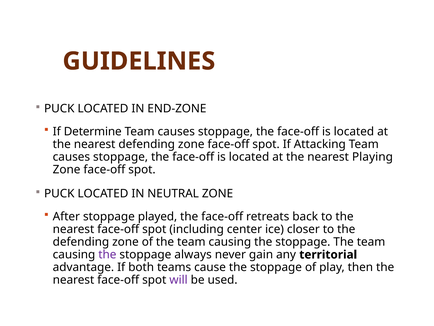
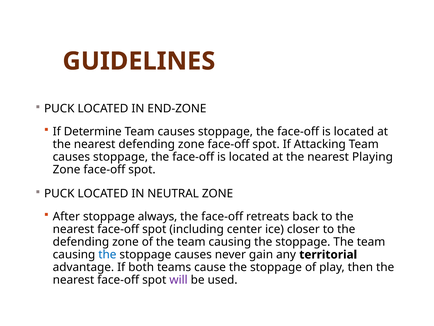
played: played -> always
the at (107, 254) colour: purple -> blue
stoppage always: always -> causes
